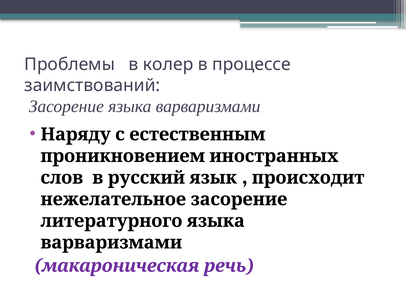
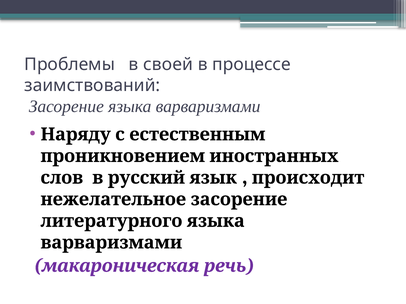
колер: колер -> своей
